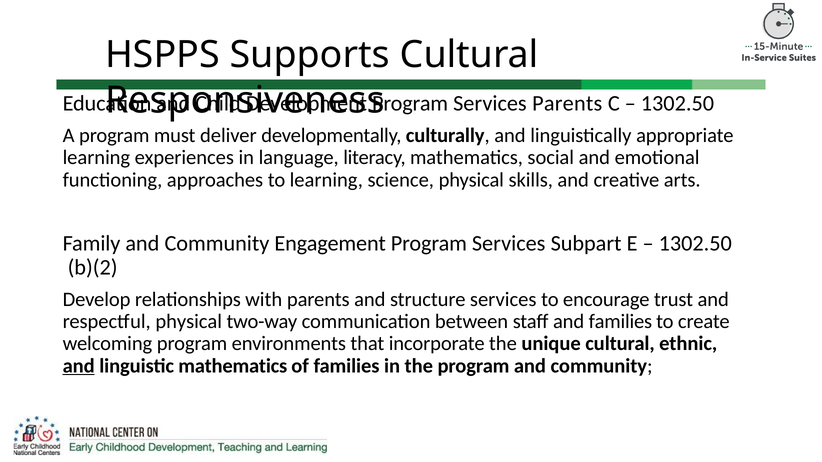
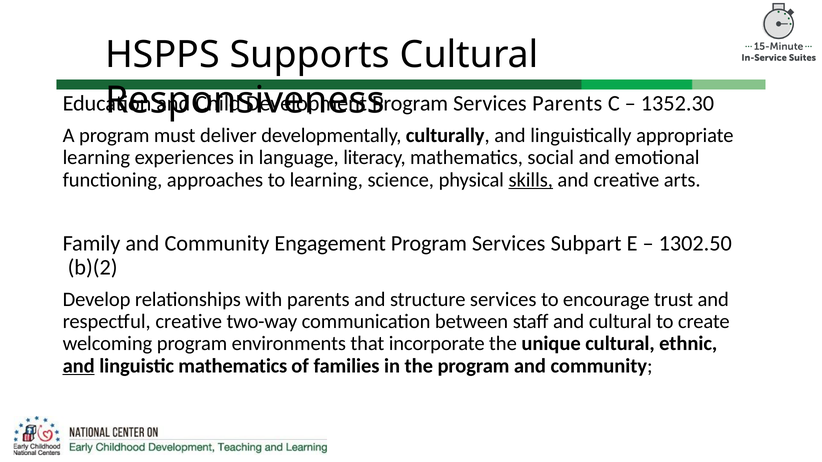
1302.50 at (677, 103): 1302.50 -> 1352.30
skills underline: none -> present
respectful physical: physical -> creative
and families: families -> cultural
